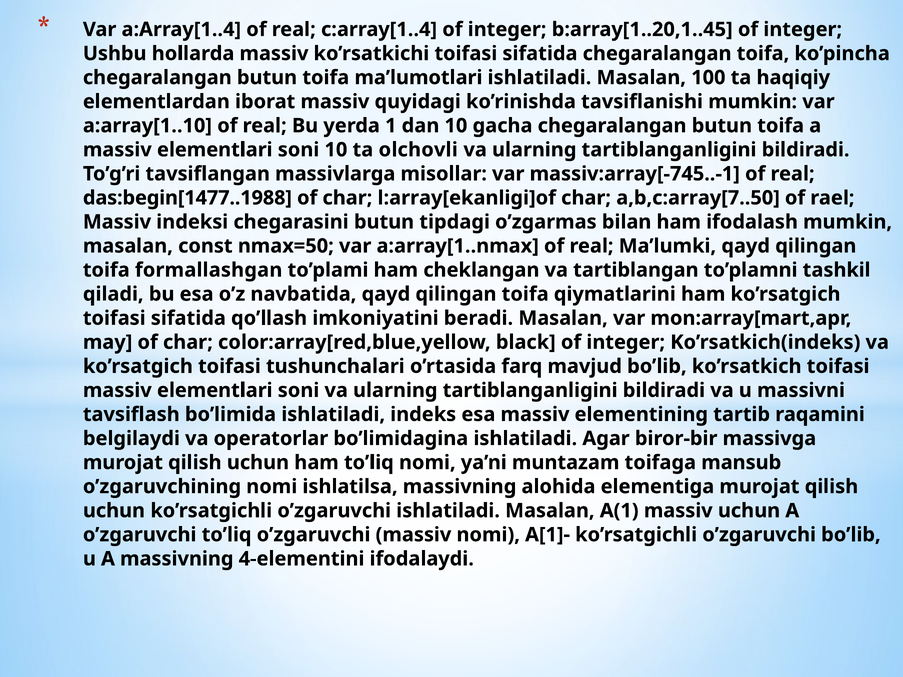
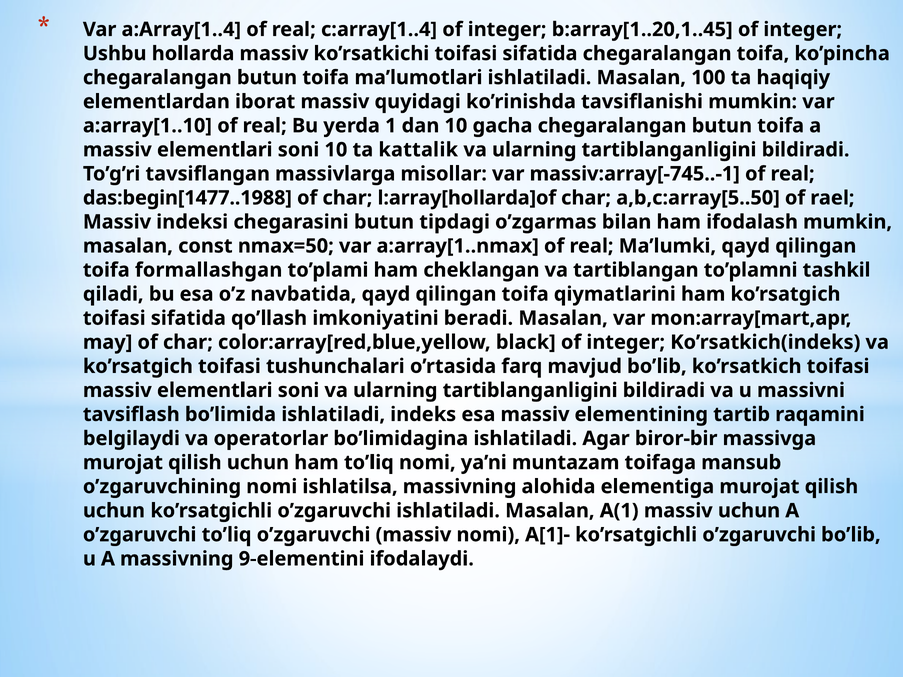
olchovli: olchovli -> kattalik
l:array[ekanligi]of: l:array[ekanligi]of -> l:array[hollarda]of
a,b,c:array[7..50: a,b,c:array[7..50 -> a,b,c:array[5..50
4-elementini: 4-elementini -> 9-elementini
